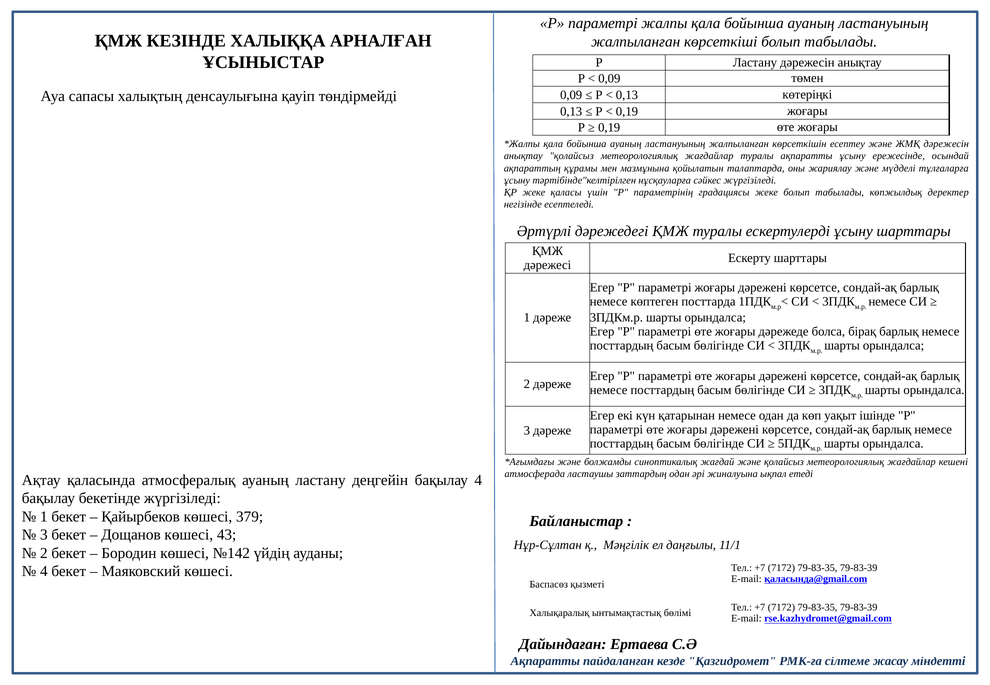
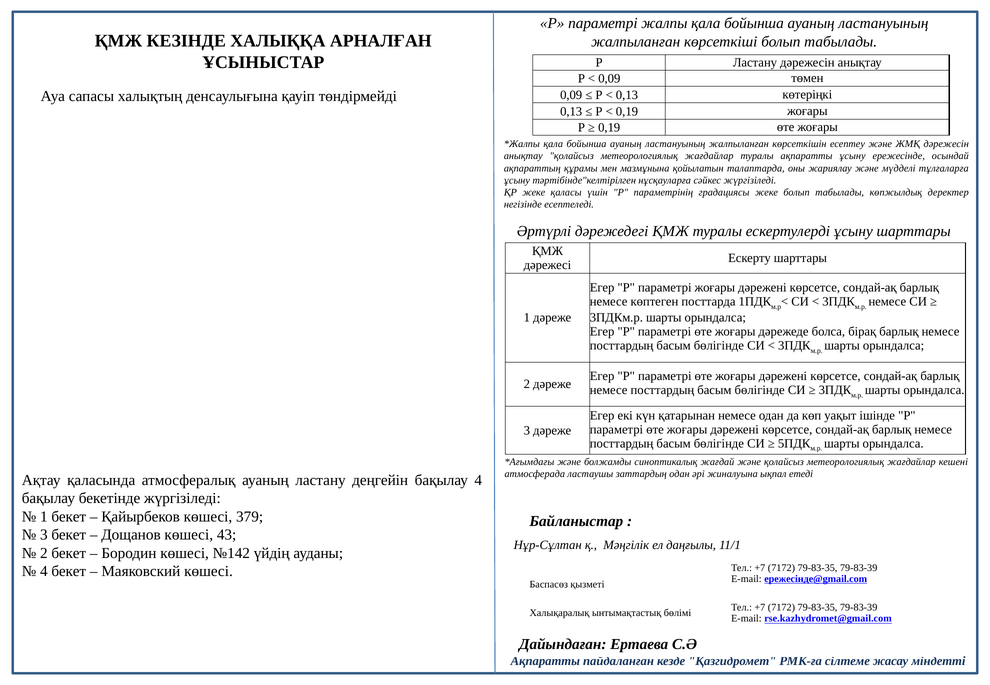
қаласында@gmail.com: қаласында@gmail.com -> ережесінде@gmail.com
